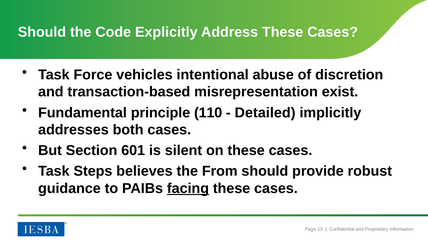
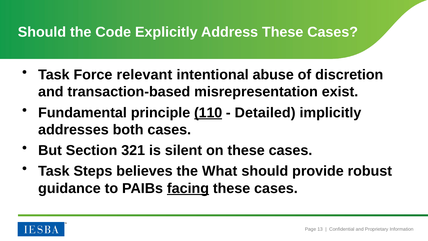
vehicles: vehicles -> relevant
110 underline: none -> present
601: 601 -> 321
From: From -> What
